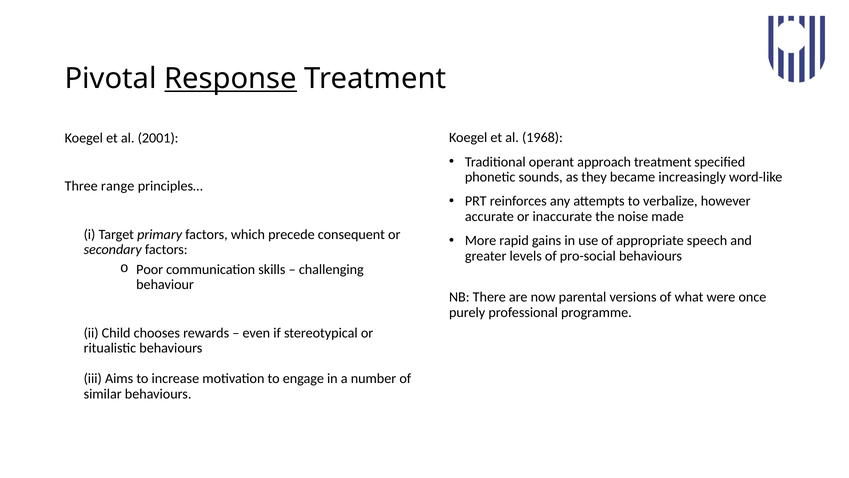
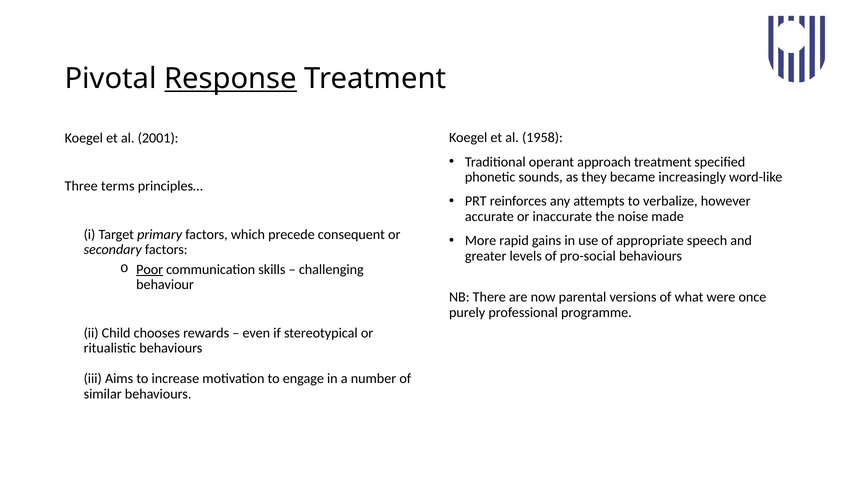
1968: 1968 -> 1958
range: range -> terms
Poor underline: none -> present
